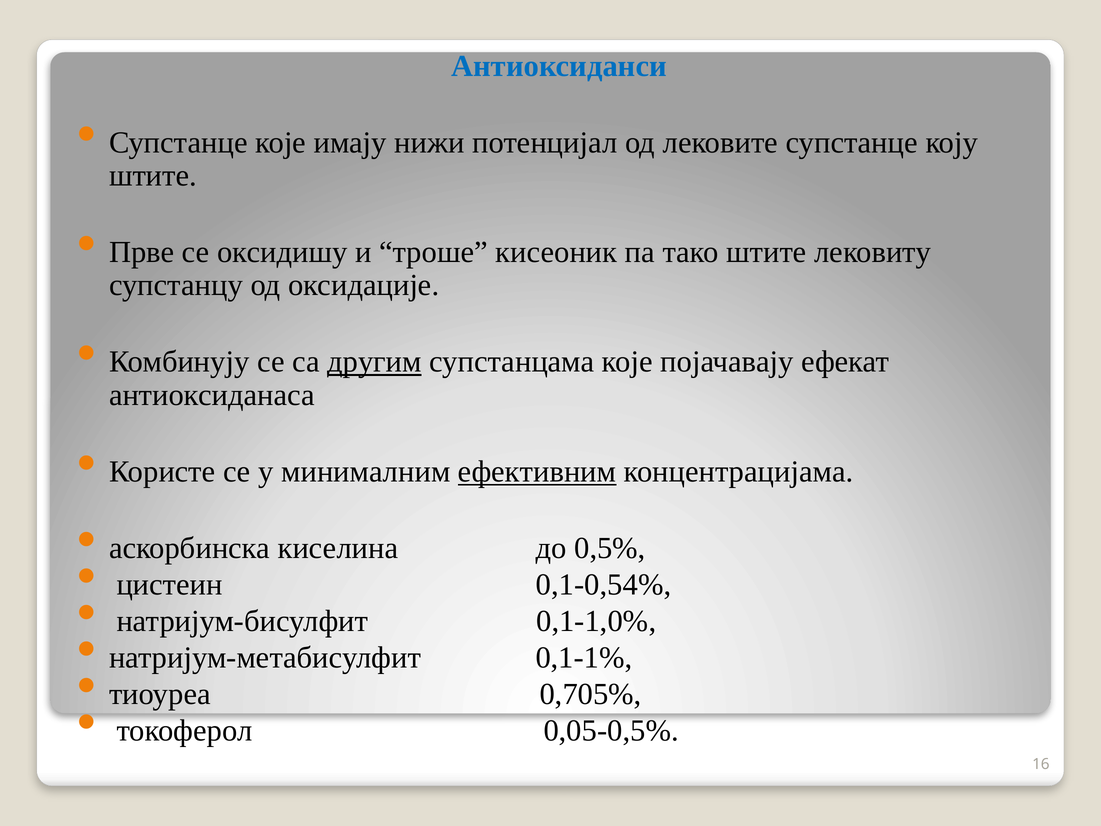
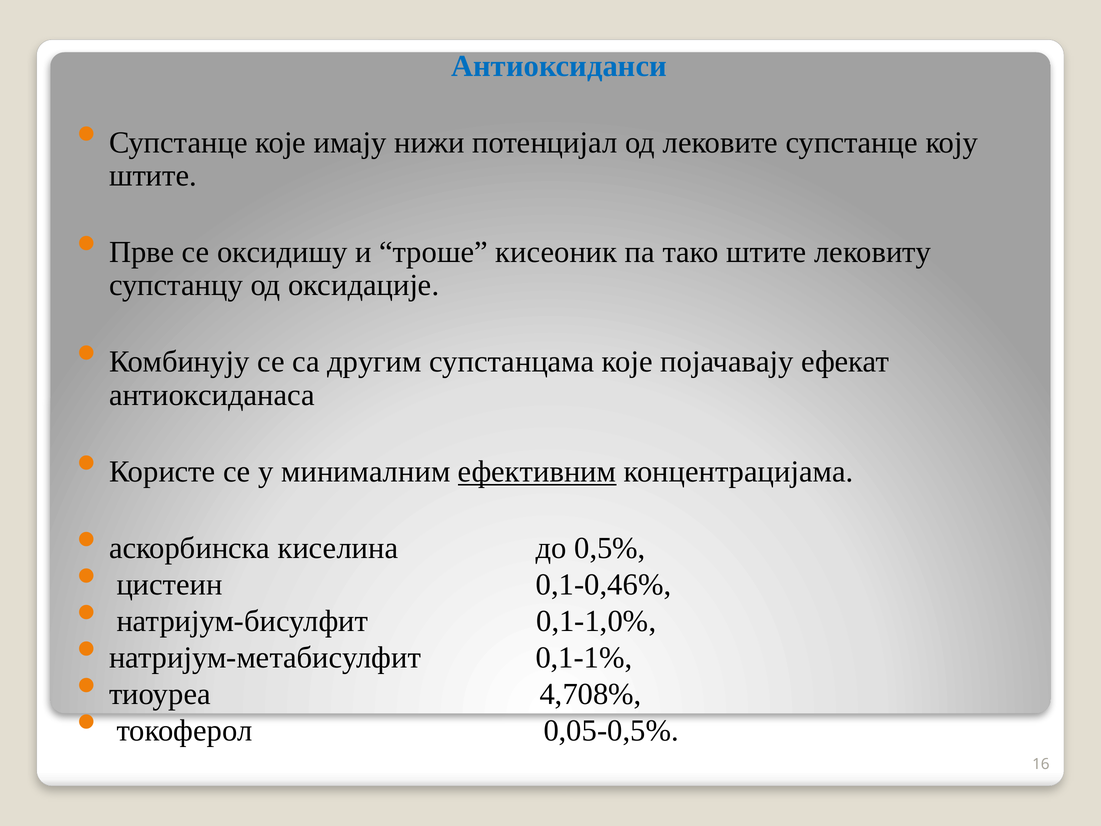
другим underline: present -> none
0,1-0,54%: 0,1-0,54% -> 0,1-0,46%
0,705%: 0,705% -> 4,708%
